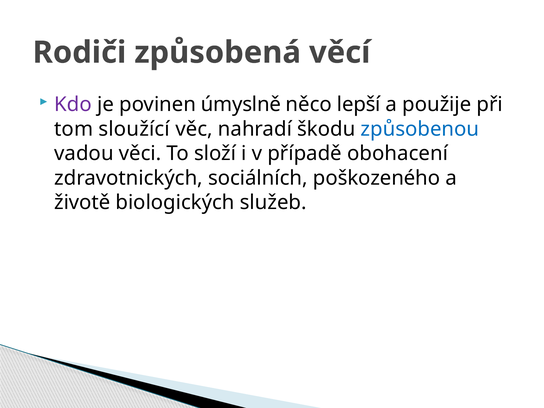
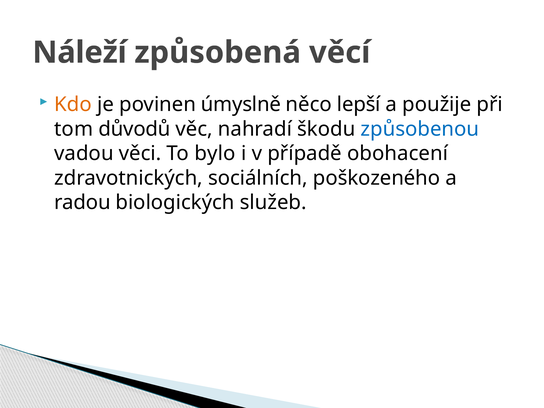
Rodiči: Rodiči -> Náleží
Kdo colour: purple -> orange
sloužící: sloužící -> důvodů
složí: složí -> bylo
životě: životě -> radou
